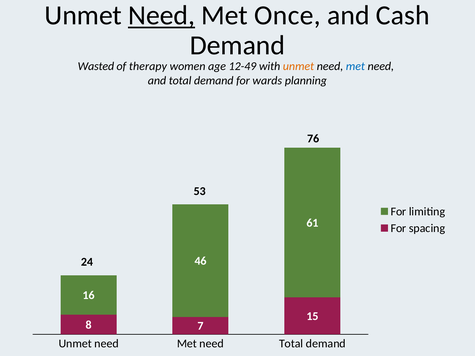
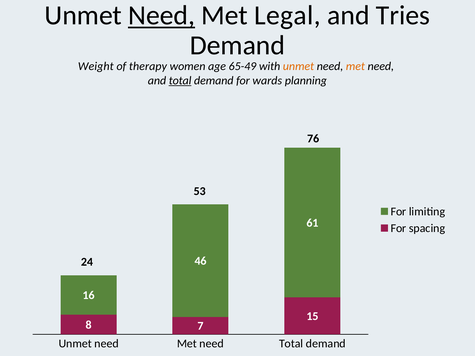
Once: Once -> Legal
Cash: Cash -> Tries
Wasted: Wasted -> Weight
12-49: 12-49 -> 65-49
met at (355, 66) colour: blue -> orange
total at (180, 81) underline: none -> present
